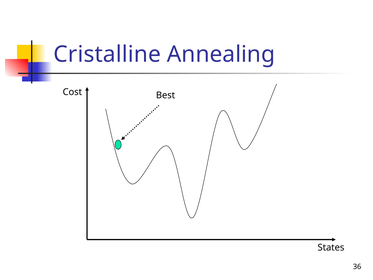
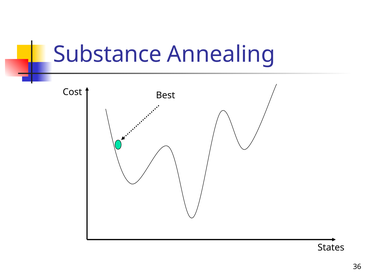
Cristalline: Cristalline -> Substance
